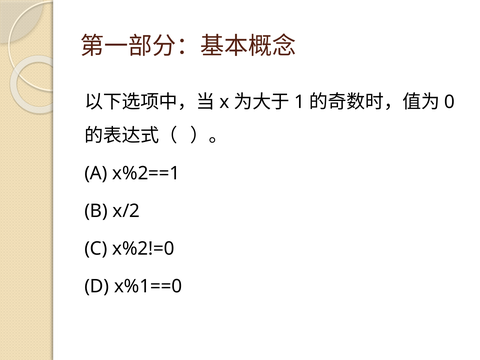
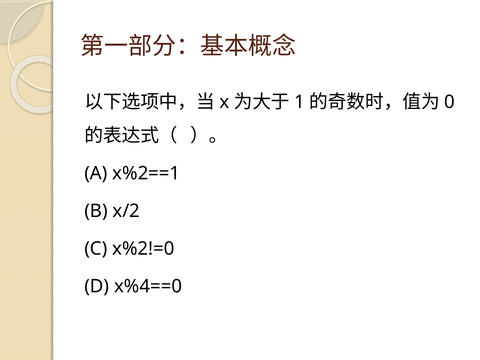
x%1==0: x%1==0 -> x%4==0
